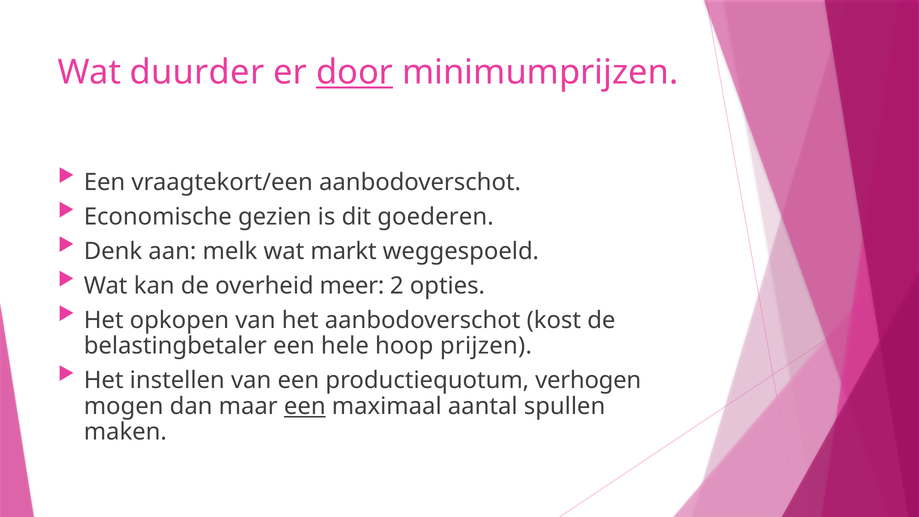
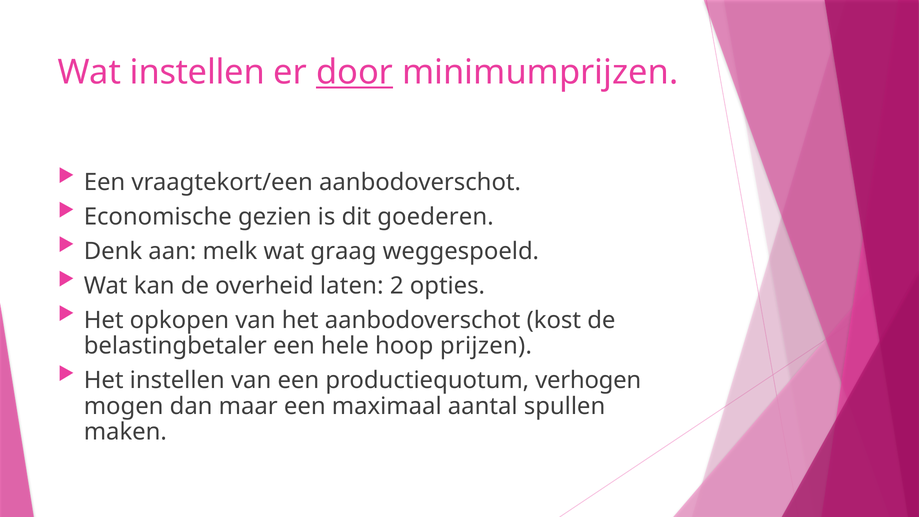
Wat duurder: duurder -> instellen
markt: markt -> graag
meer: meer -> laten
een at (305, 406) underline: present -> none
